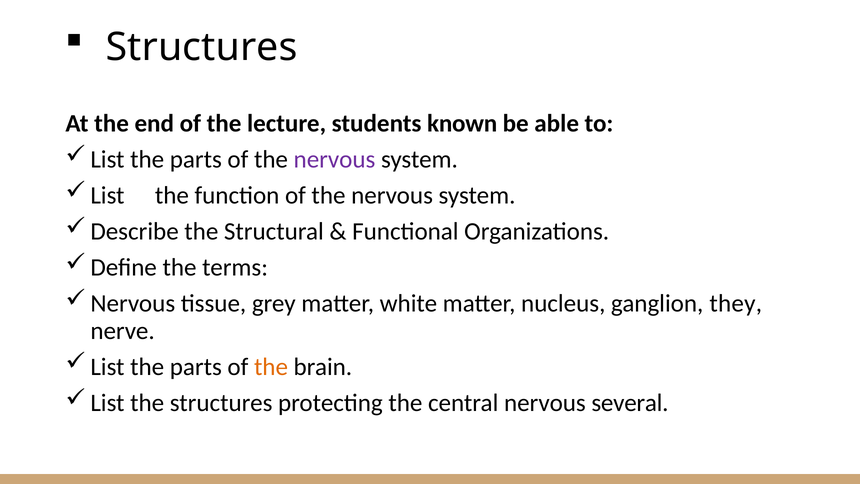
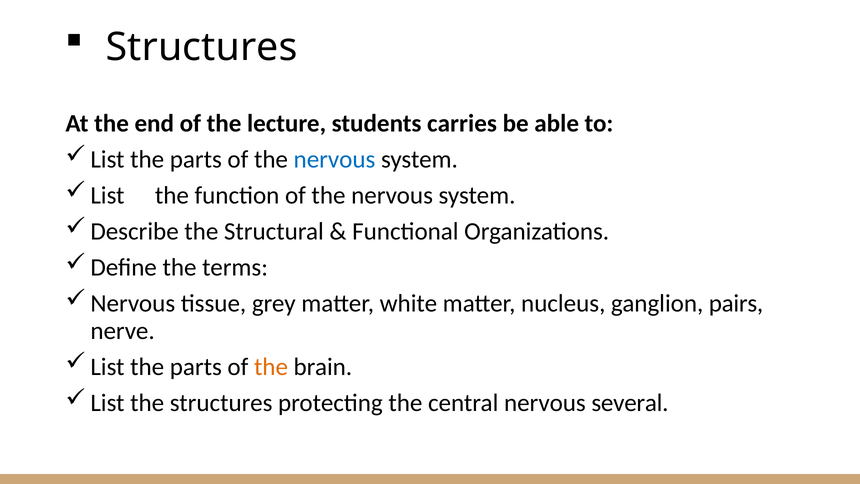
known: known -> carries
nervous at (335, 159) colour: purple -> blue
they: they -> pairs
